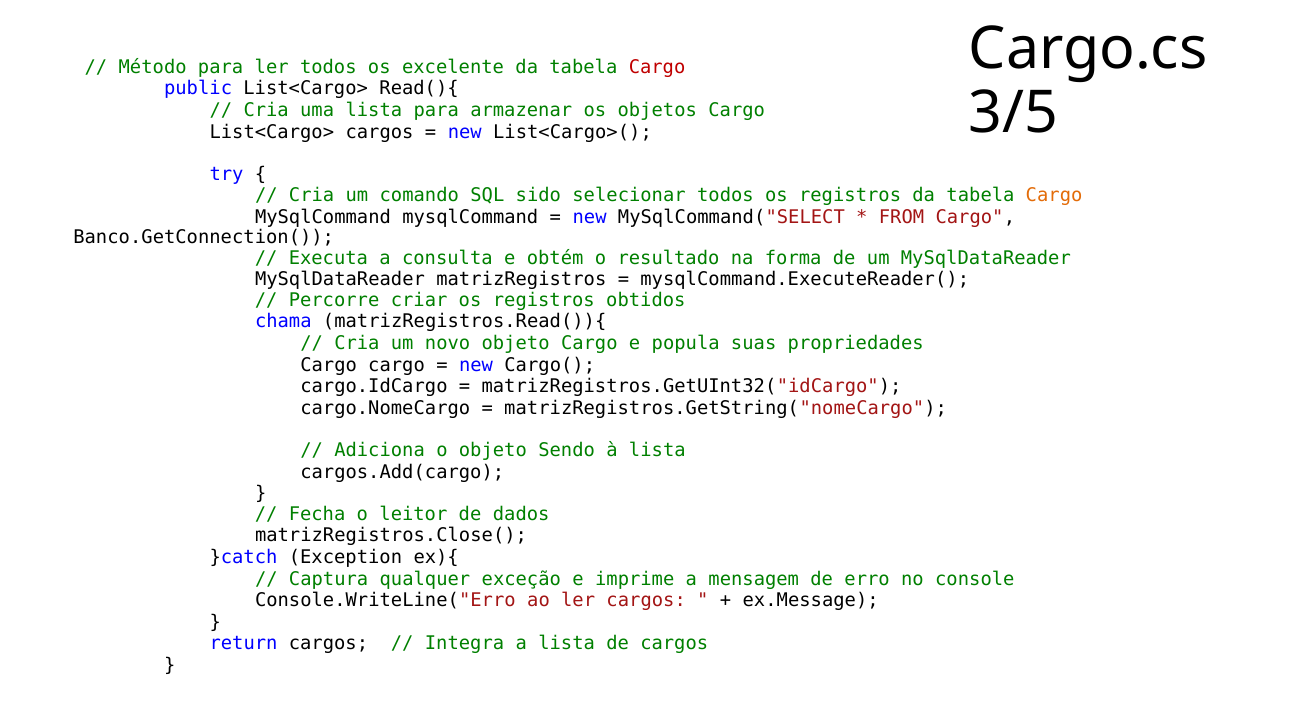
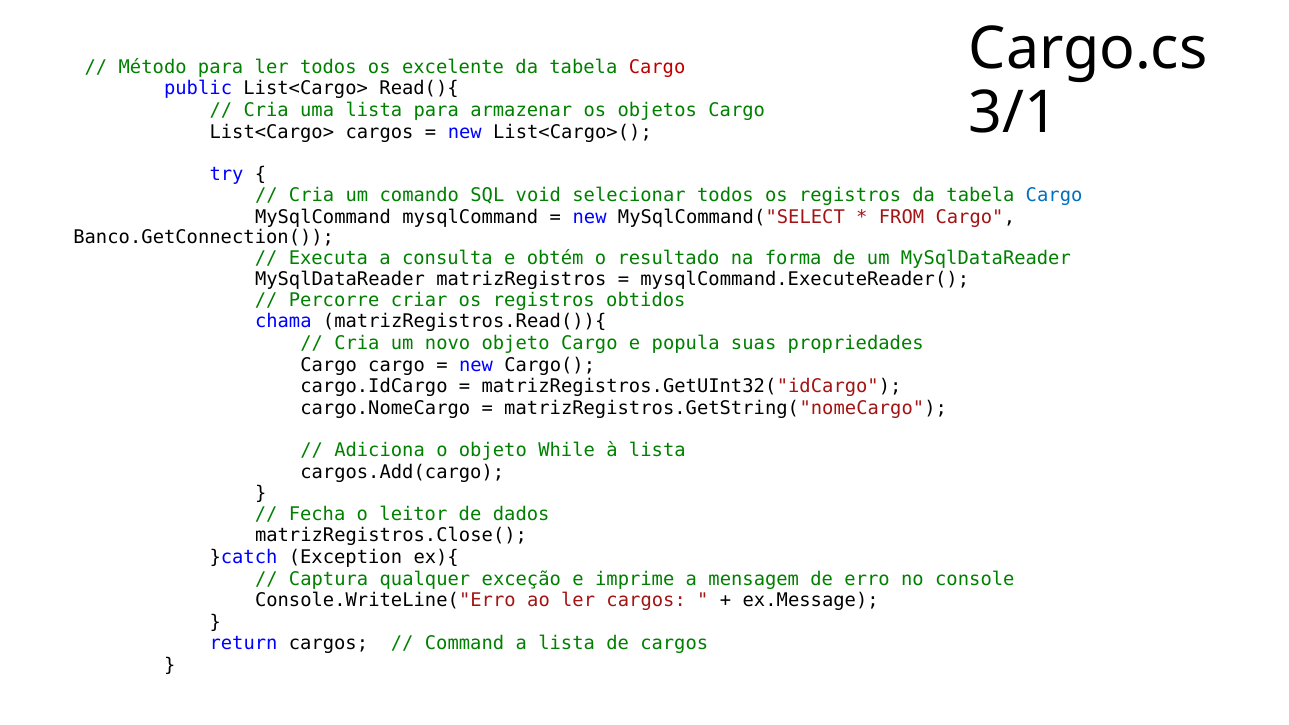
3/5: 3/5 -> 3/1
sido: sido -> void
Cargo at (1054, 196) colour: orange -> blue
Sendo: Sendo -> While
Integra: Integra -> Command
